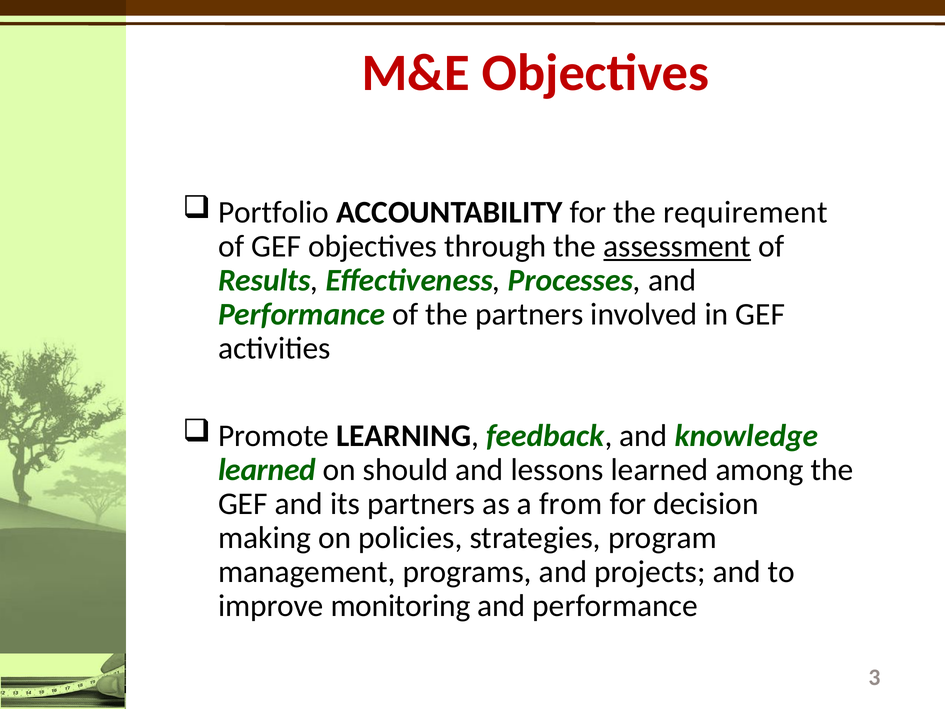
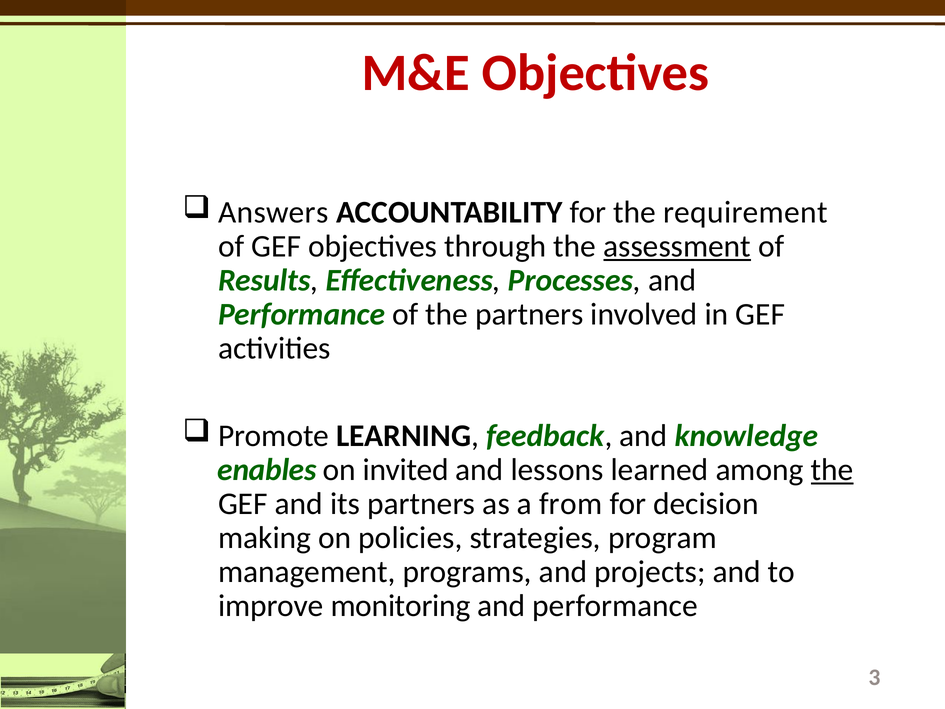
Portfolio: Portfolio -> Answers
learned at (267, 470): learned -> enables
should: should -> invited
the at (832, 470) underline: none -> present
